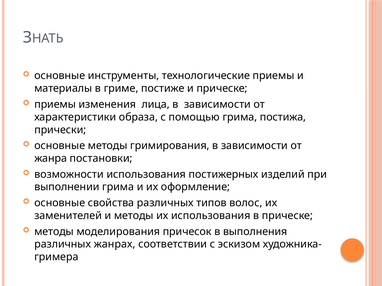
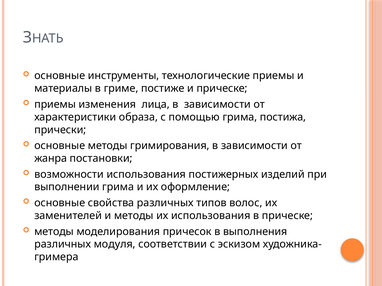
жанрах: жанрах -> модуля
